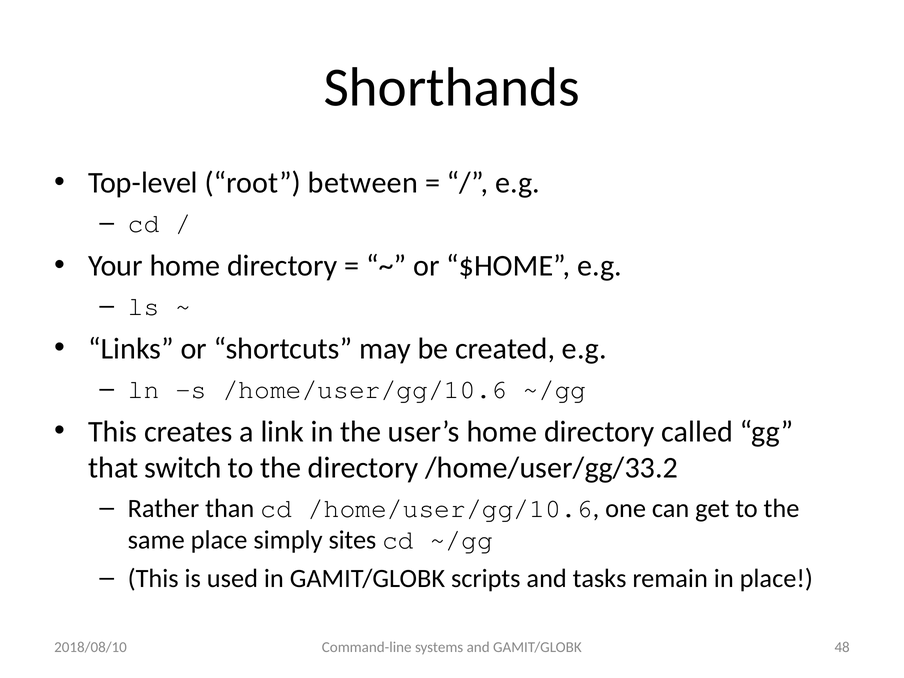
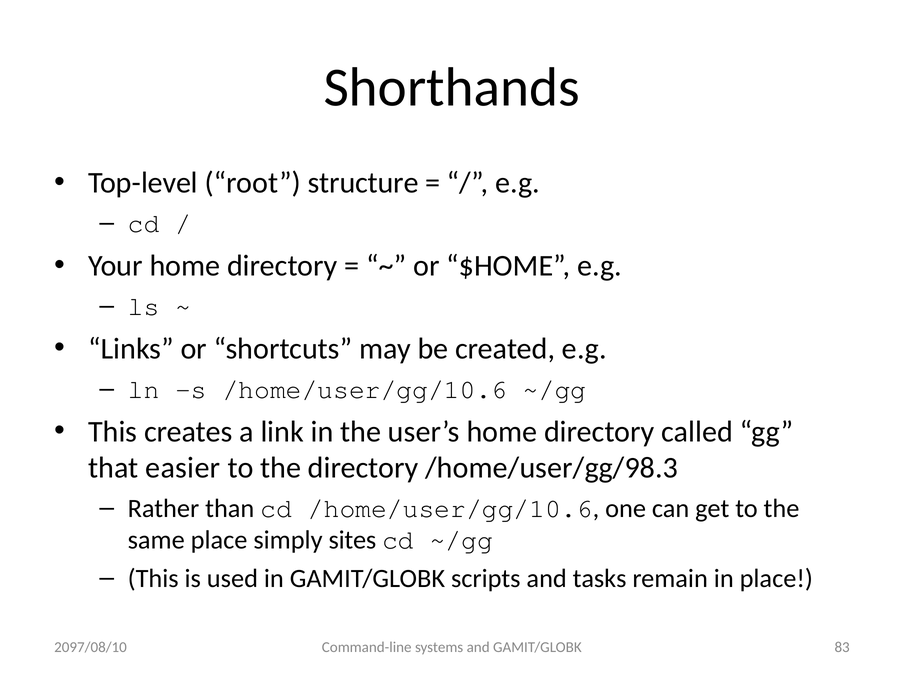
between: between -> structure
switch: switch -> easier
/home/user/gg/33.2: /home/user/gg/33.2 -> /home/user/gg/98.3
48: 48 -> 83
2018/08/10: 2018/08/10 -> 2097/08/10
